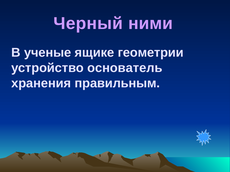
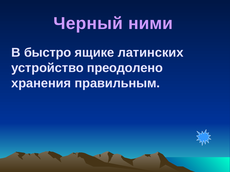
ученые: ученые -> быстро
геометрии: геометрии -> латинских
основатель: основатель -> преодолено
